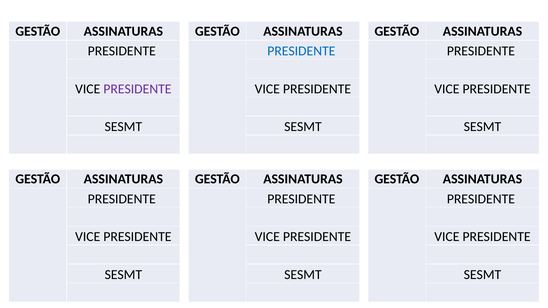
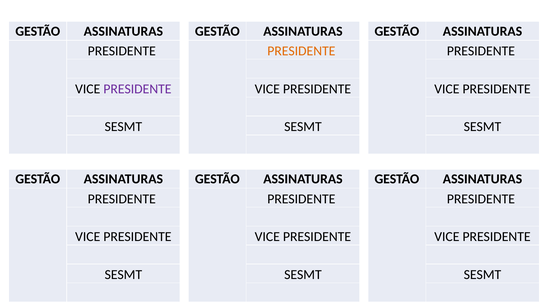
PRESIDENTE at (301, 51) colour: blue -> orange
